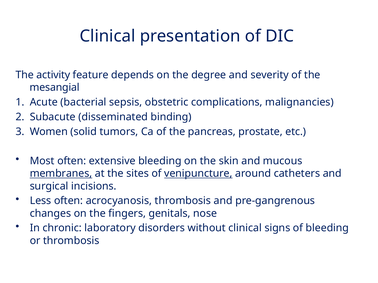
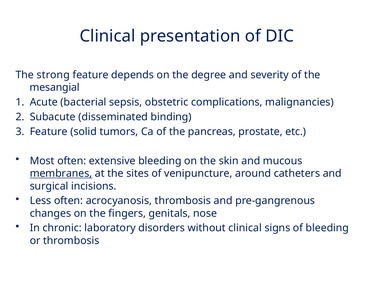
activity: activity -> strong
Women at (49, 132): Women -> Feature
venipuncture underline: present -> none
